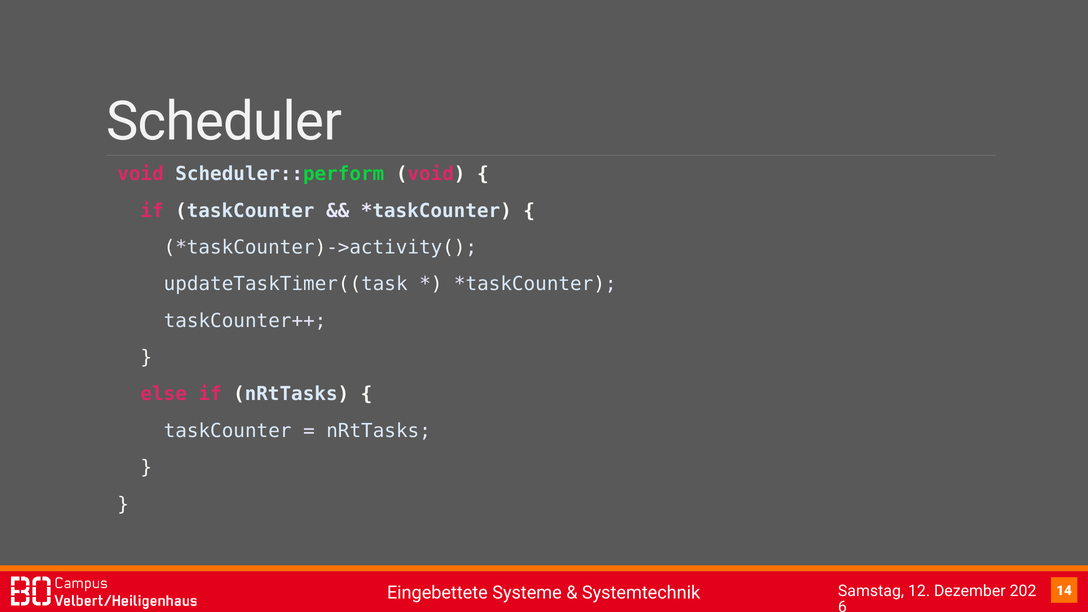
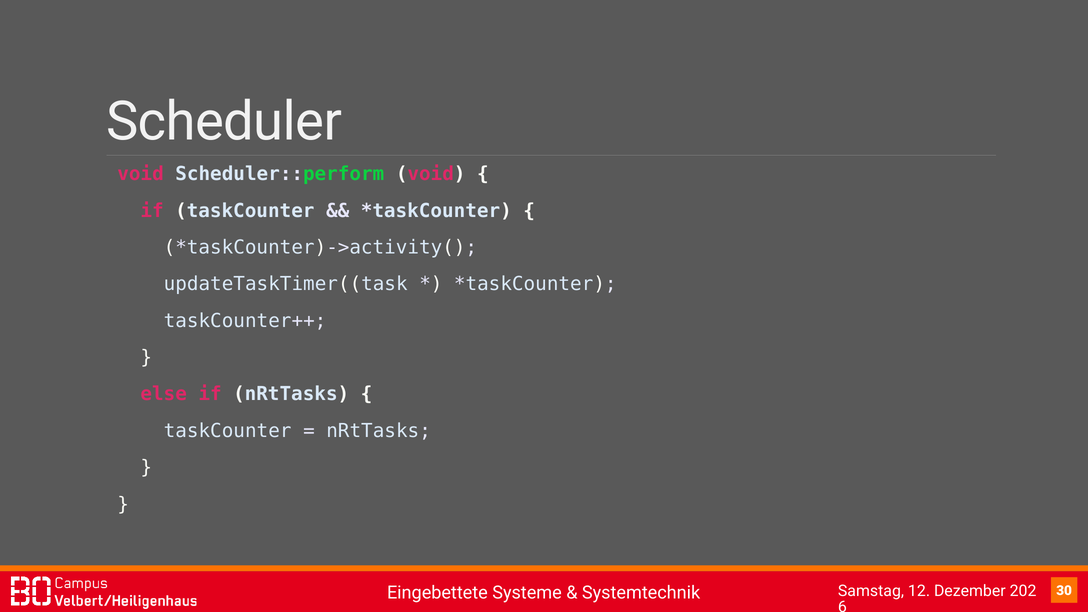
14: 14 -> 30
